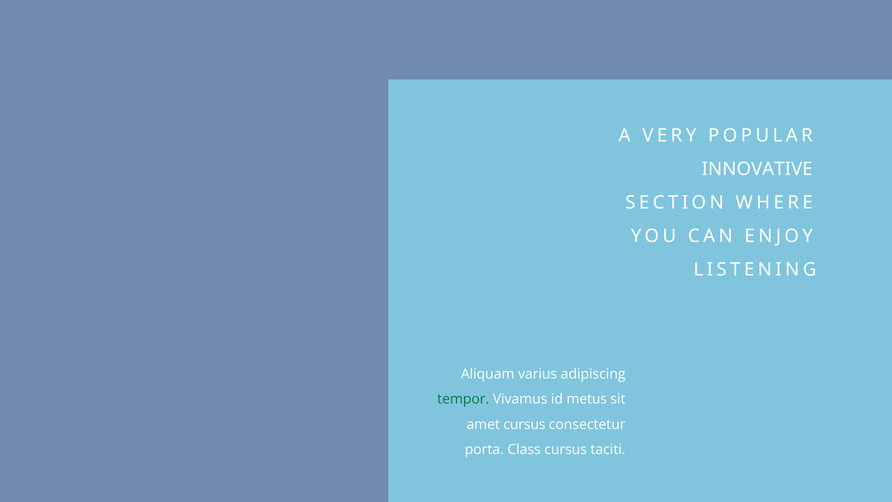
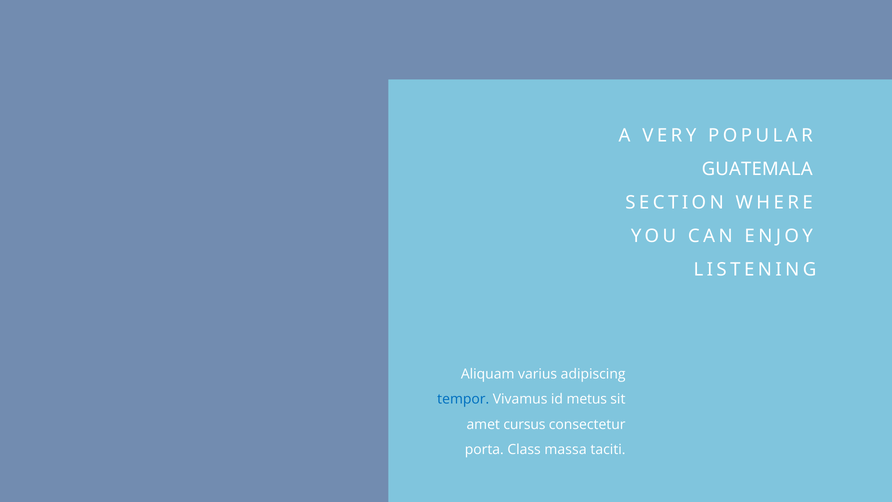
INNOVATIVE: INNOVATIVE -> GUATEMALA
tempor colour: green -> blue
Class cursus: cursus -> massa
